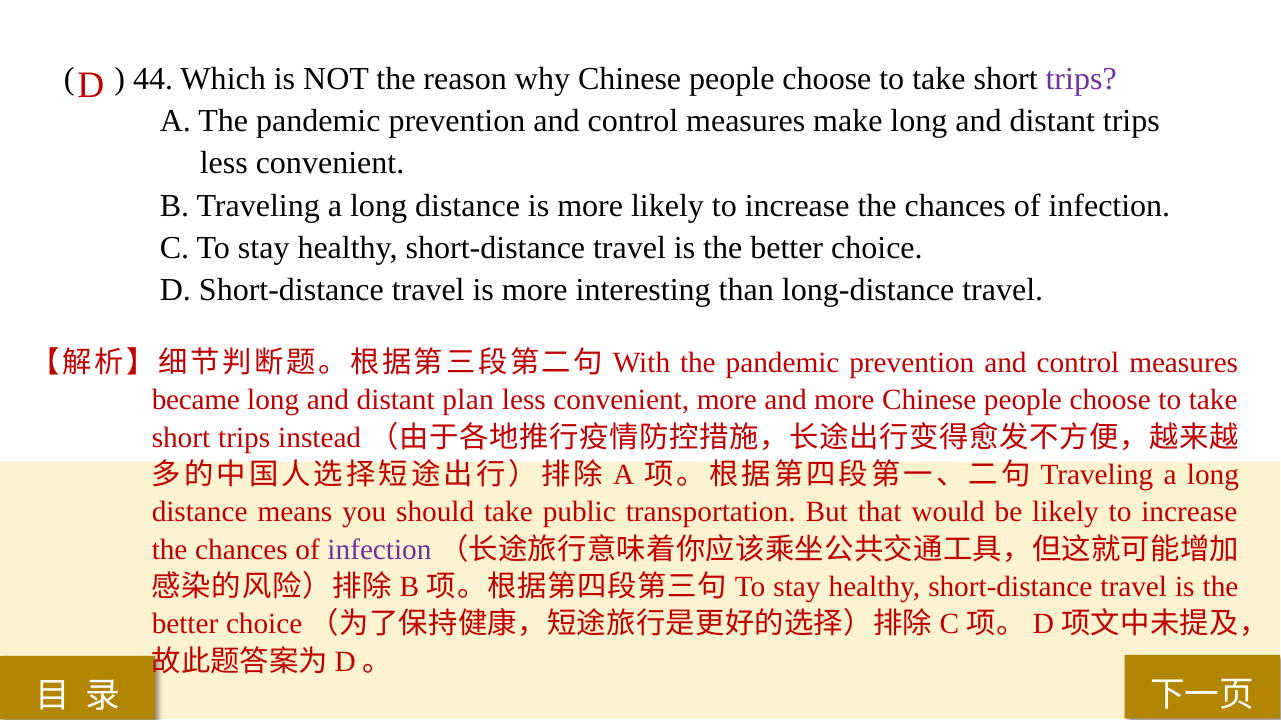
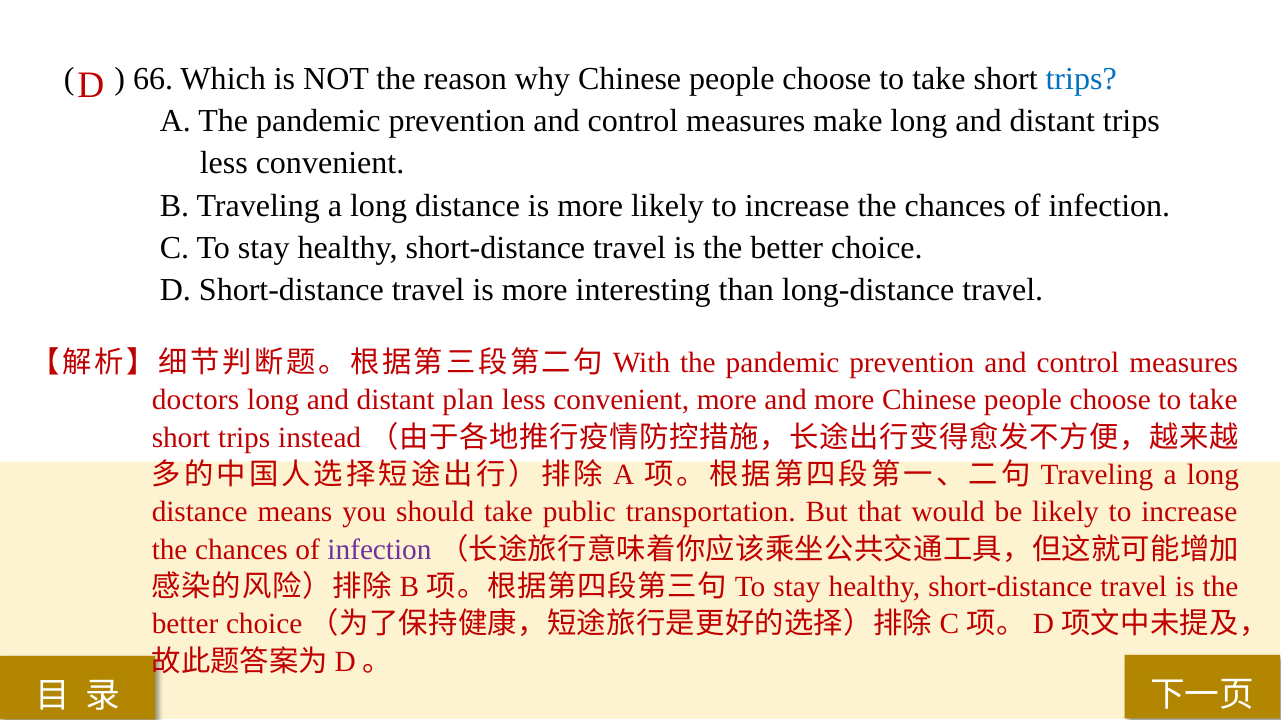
44: 44 -> 66
trips at (1081, 79) colour: purple -> blue
became: became -> doctors
